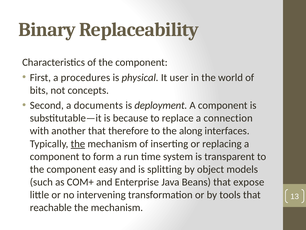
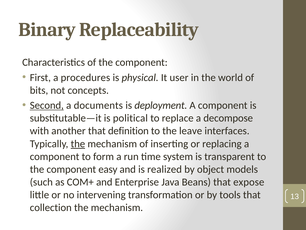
Second underline: none -> present
because: because -> political
connection: connection -> decompose
therefore: therefore -> definition
along: along -> leave
splitting: splitting -> realized
reachable: reachable -> collection
